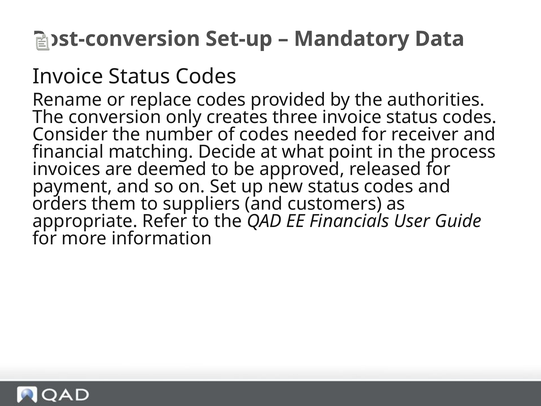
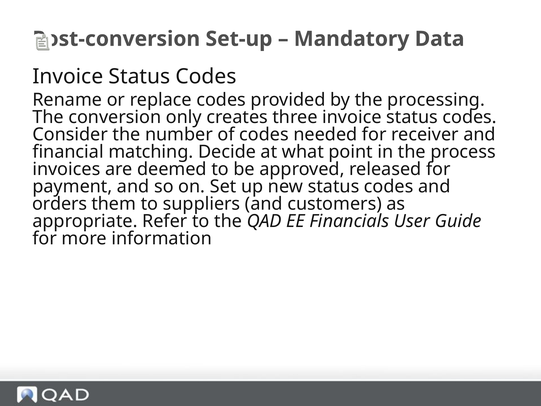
authorities: authorities -> processing
